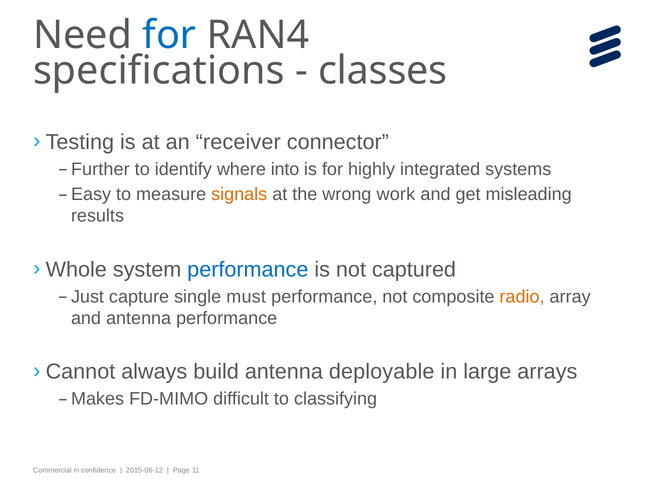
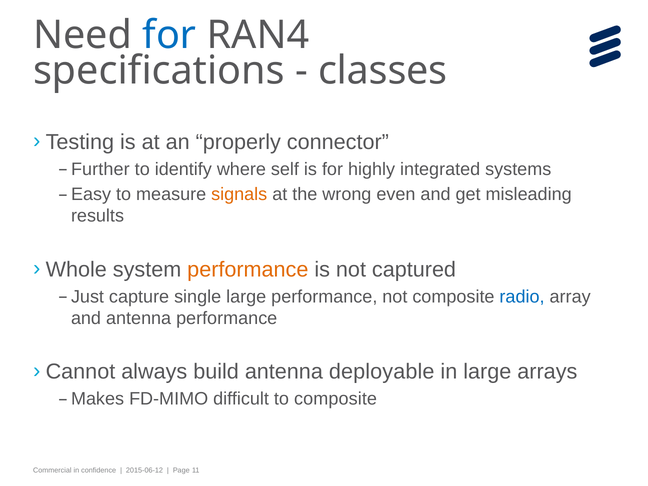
receiver: receiver -> properly
into: into -> self
work: work -> even
performance at (248, 269) colour: blue -> orange
single must: must -> large
radio colour: orange -> blue
to classifying: classifying -> composite
